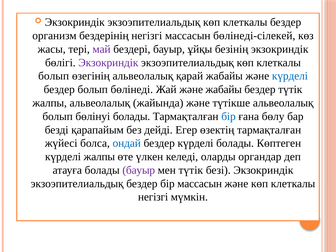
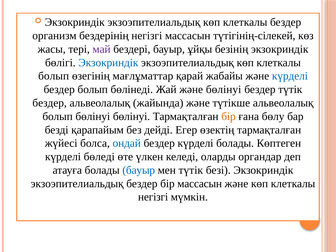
бөлінеді-сілекей: бөлінеді-сілекей -> түтігінің-сілекей
Экзокриндік at (108, 63) colour: purple -> blue
өзегінің альвеолалық: альвеолалық -> мағлұматтар
және жабайы: жабайы -> бөлінуі
жалпы at (50, 103): жалпы -> бездер
бөлінуі болады: болады -> бөлінуі
бір at (229, 116) colour: blue -> orange
күрделі жалпы: жалпы -> бөледі
бауыр at (139, 170) colour: purple -> blue
